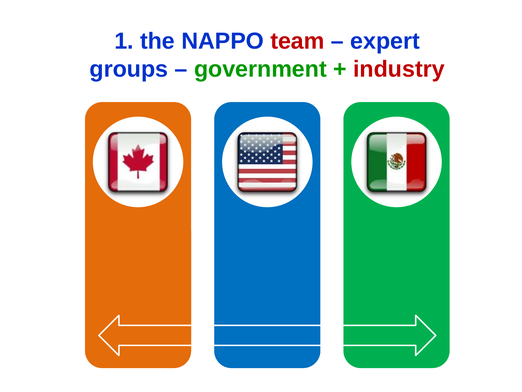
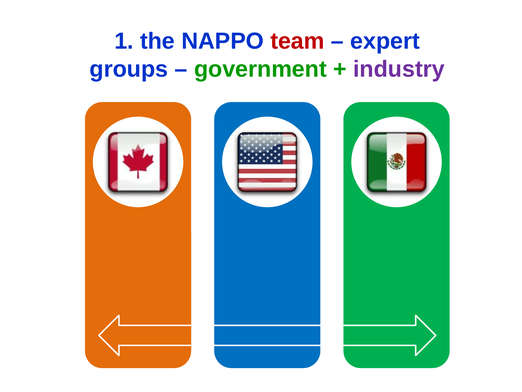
industry colour: red -> purple
